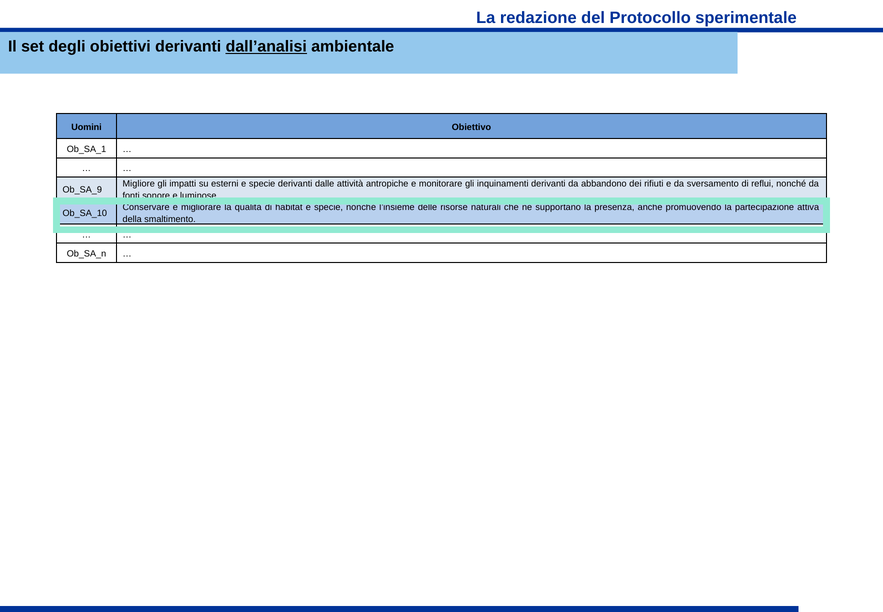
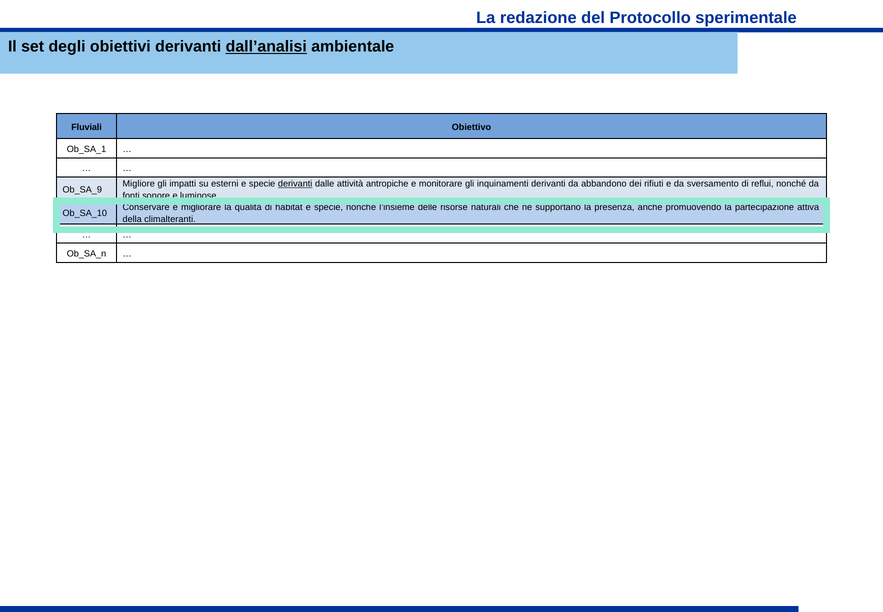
Uomini: Uomini -> Fluviali
derivanti at (295, 184) underline: none -> present
smaltimento: smaltimento -> climalteranti
